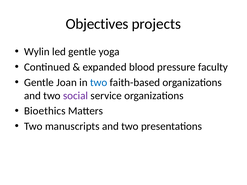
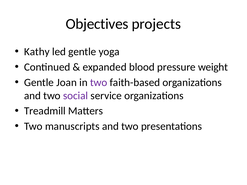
Wylin: Wylin -> Kathy
faculty: faculty -> weight
two at (99, 83) colour: blue -> purple
Bioethics: Bioethics -> Treadmill
